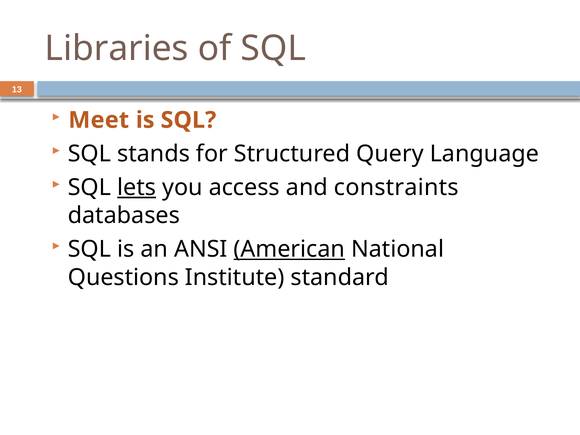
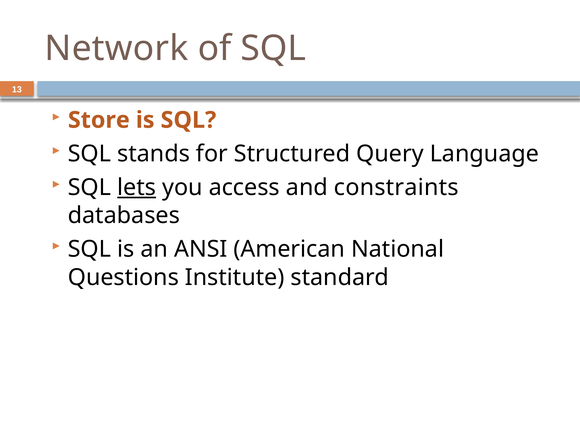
Libraries: Libraries -> Network
Meet: Meet -> Store
American underline: present -> none
